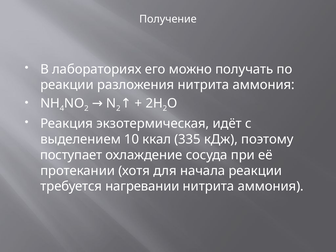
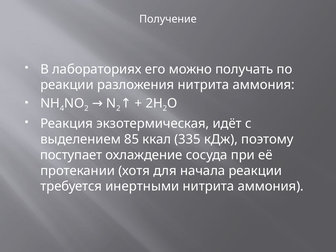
10: 10 -> 85
нагревании: нагревании -> инертными
